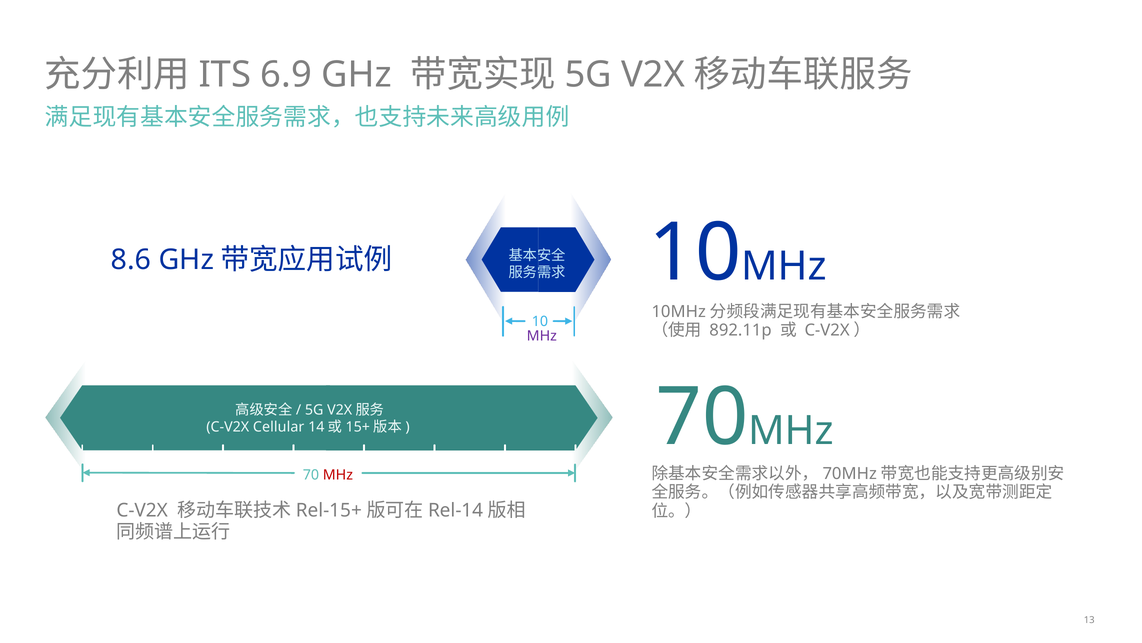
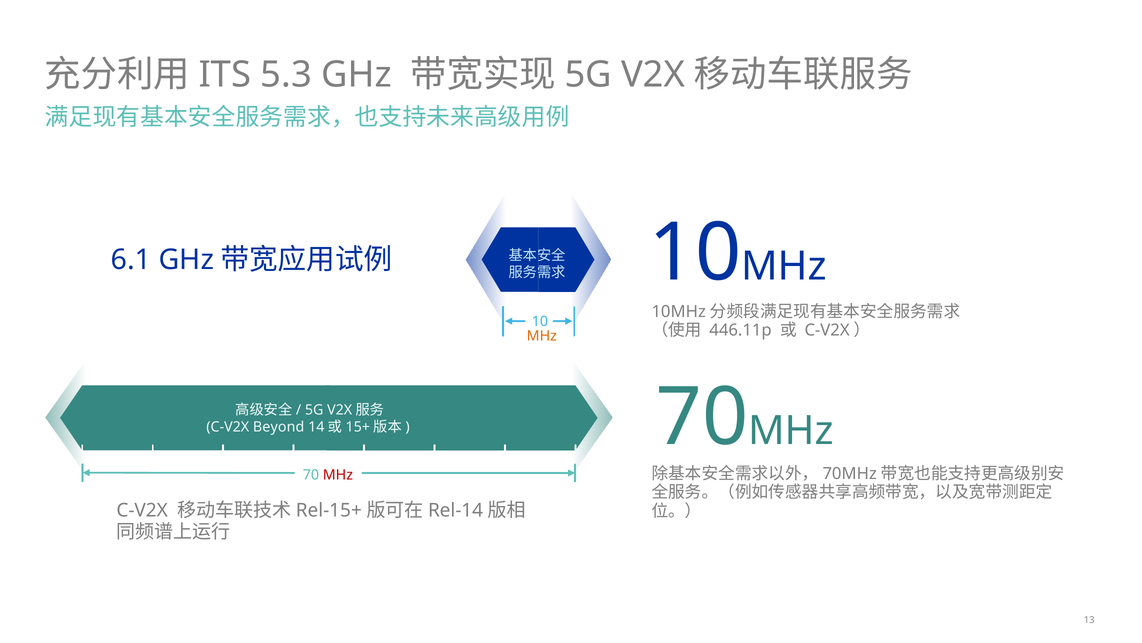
6.9: 6.9 -> 5.3
8.6: 8.6 -> 6.1
892.11p: 892.11p -> 446.11p
MHz at (542, 336) colour: purple -> orange
Cellular: Cellular -> Beyond
